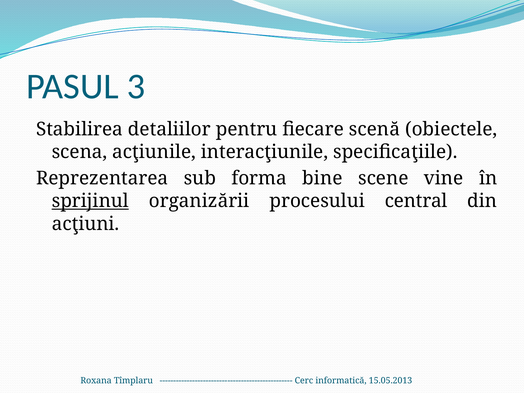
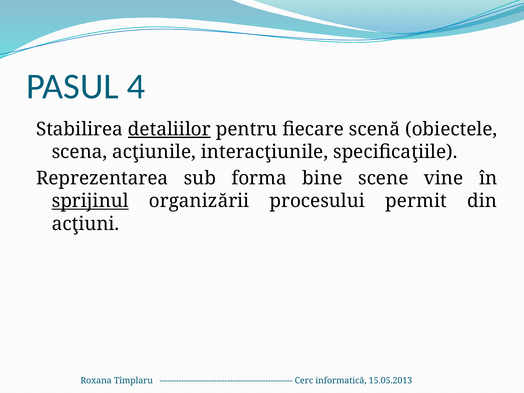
3: 3 -> 4
detaliilor underline: none -> present
central: central -> permit
